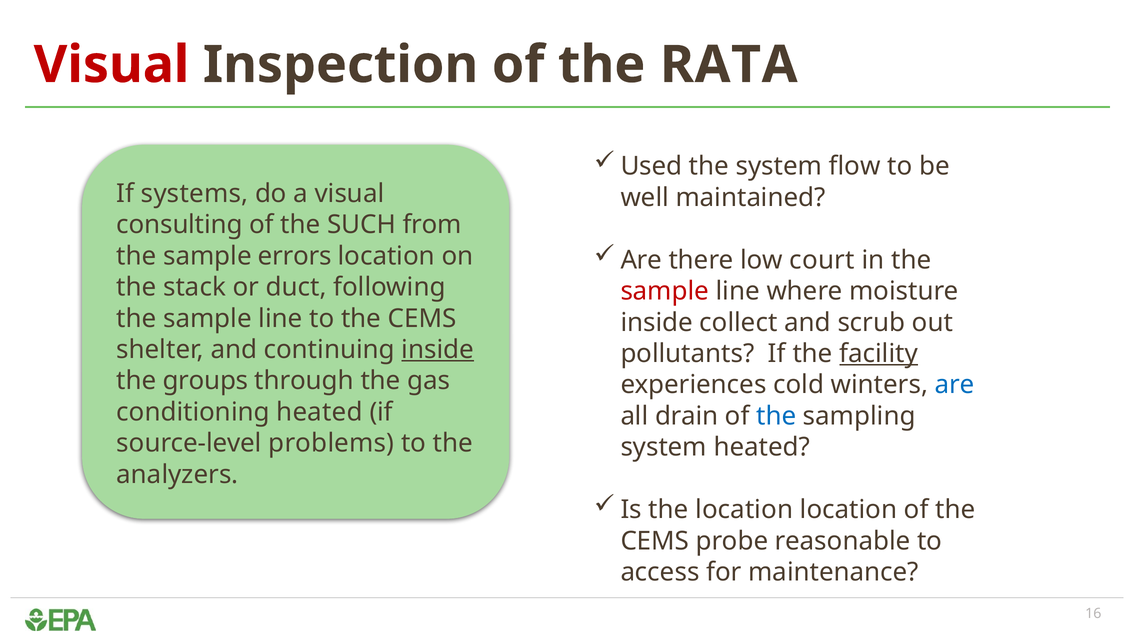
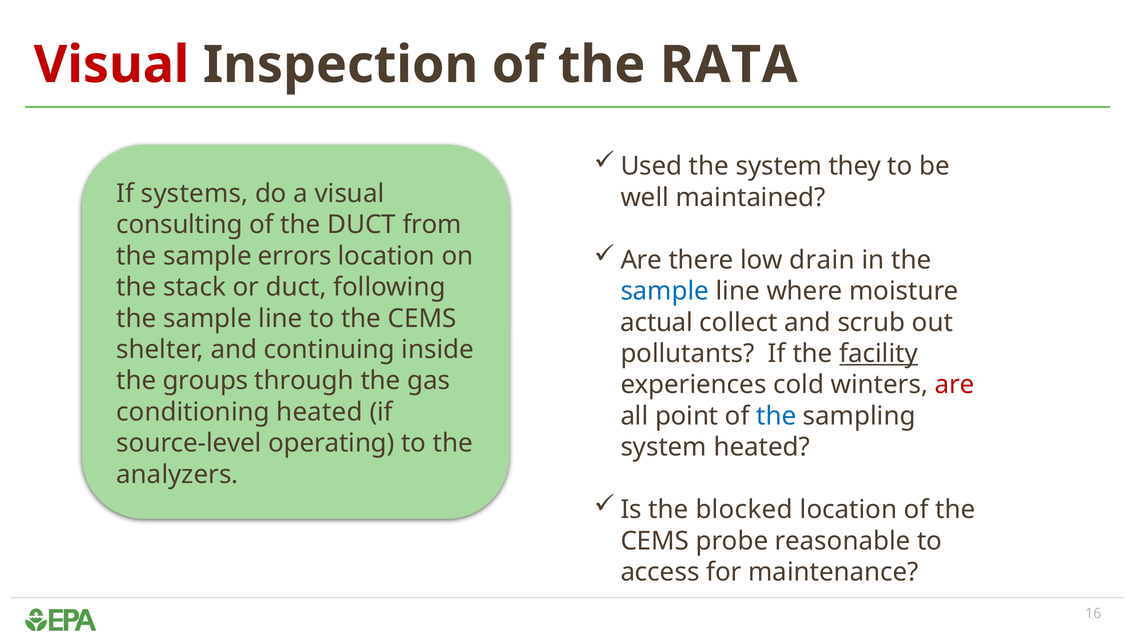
flow: flow -> they
the SUCH: SUCH -> DUCT
court: court -> drain
sample at (665, 291) colour: red -> blue
inside at (657, 322): inside -> actual
inside at (438, 349) underline: present -> none
are at (954, 385) colour: blue -> red
drain: drain -> point
problems: problems -> operating
the location: location -> blocked
